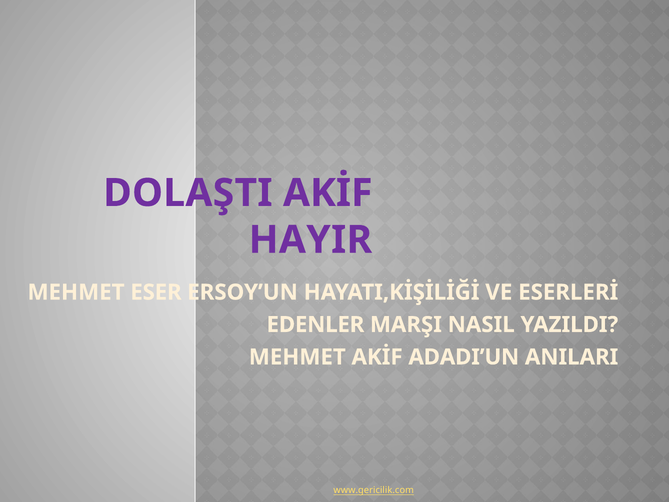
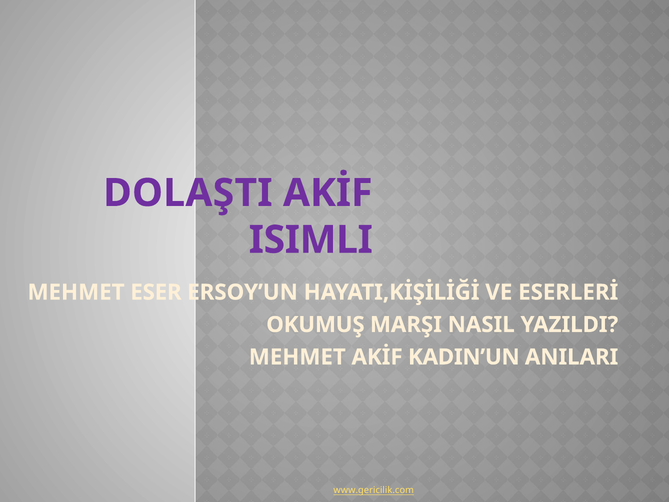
HAYIR: HAYIR -> ISIMLI
EDENLER: EDENLER -> OKUMUŞ
ADADI’UN: ADADI’UN -> KADIN’UN
